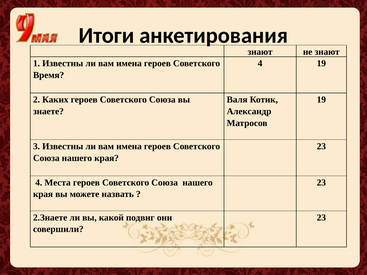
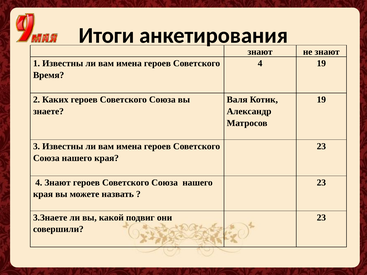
4 Места: Места -> Знают
2.Знаете: 2.Знаете -> 3.Знаете
